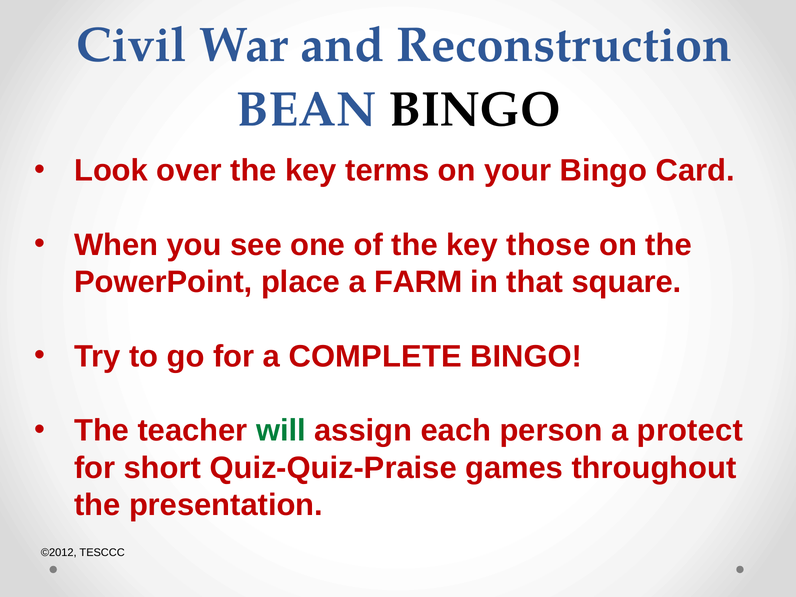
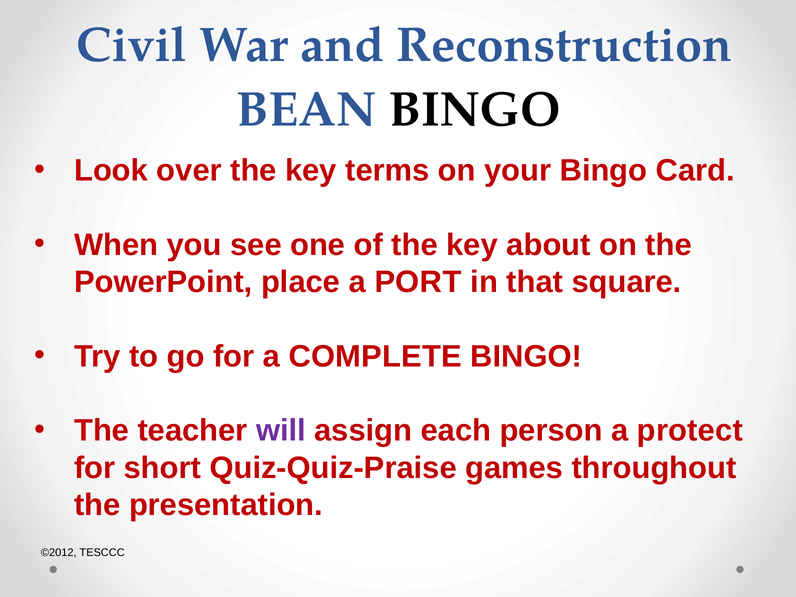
those: those -> about
FARM: FARM -> PORT
will colour: green -> purple
